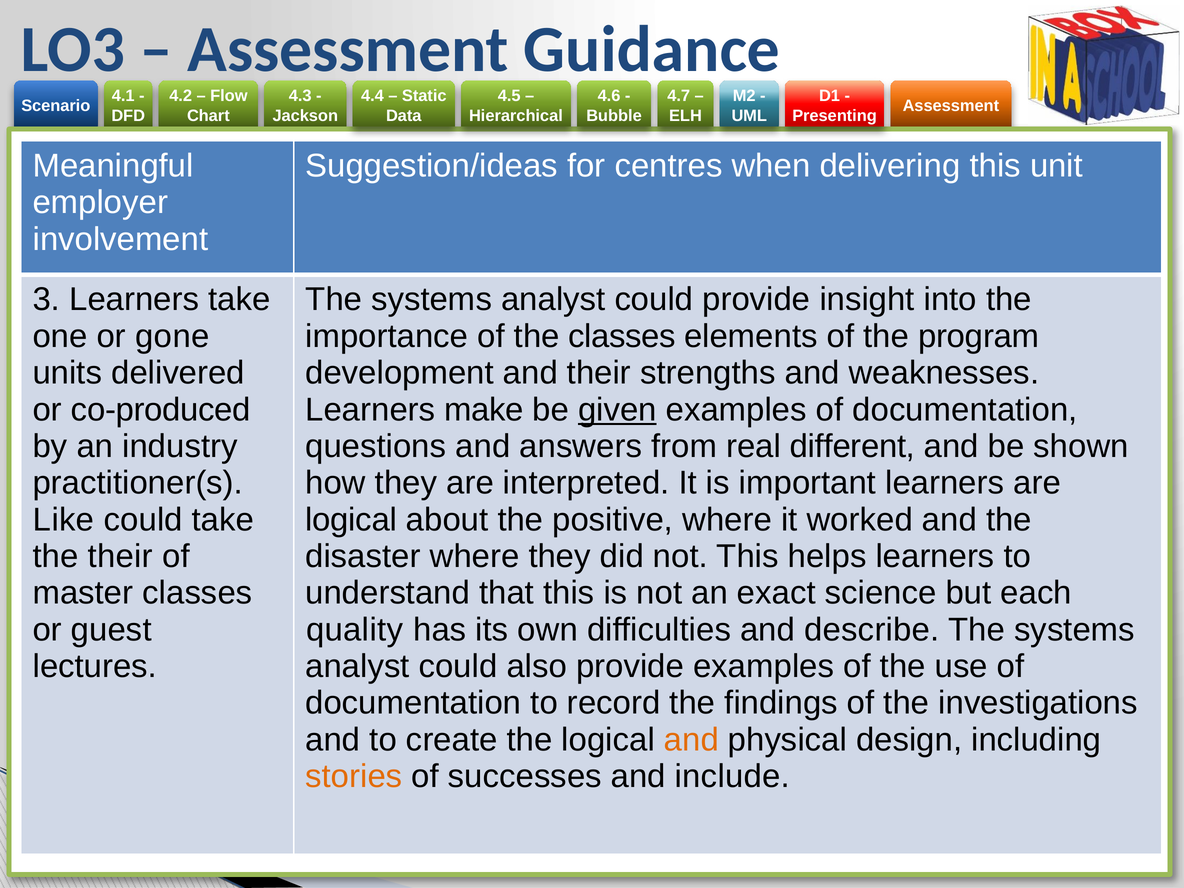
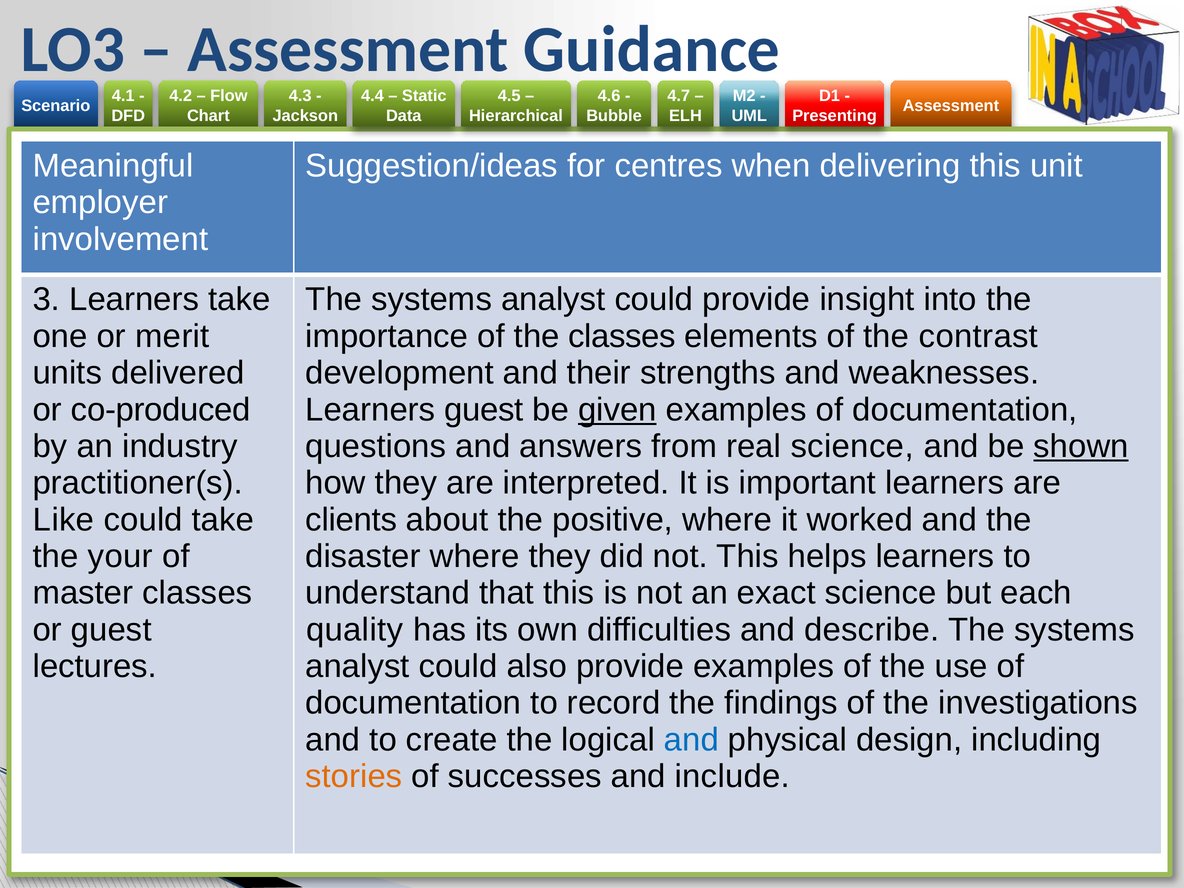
gone: gone -> merit
program: program -> contrast
Learners make: make -> guest
real different: different -> science
shown underline: none -> present
logical at (351, 520): logical -> clients
the their: their -> your
and at (691, 740) colour: orange -> blue
